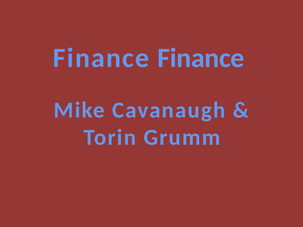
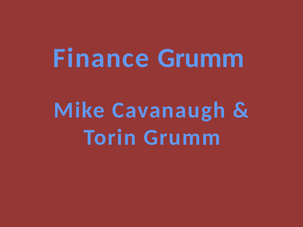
Finance Finance: Finance -> Grumm
